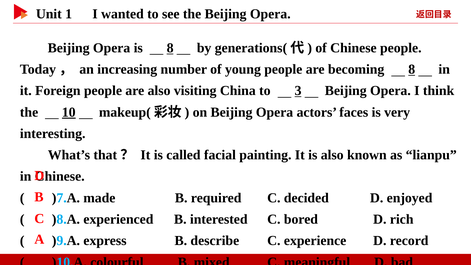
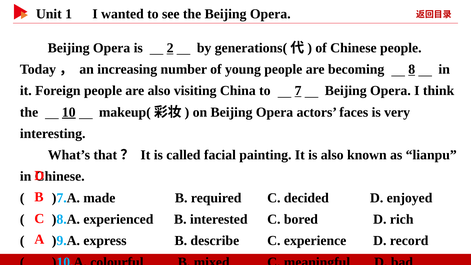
is 8: 8 -> 2
3: 3 -> 7
